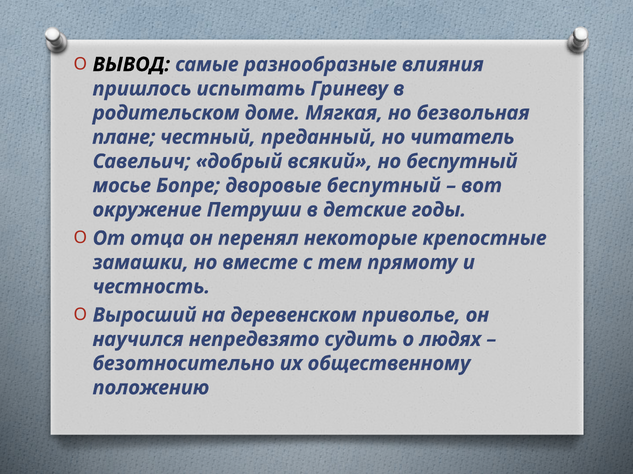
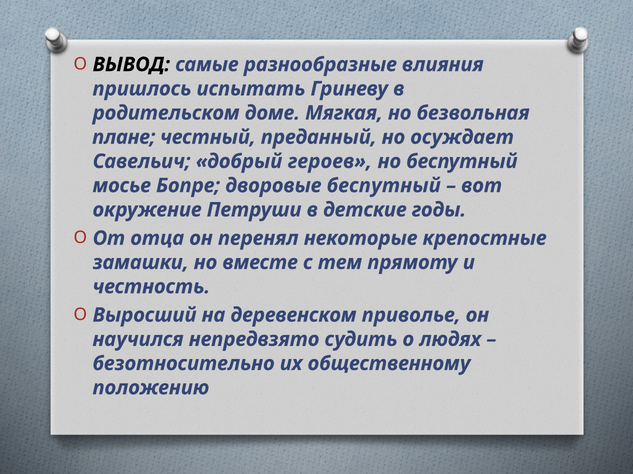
читатель: читатель -> осуждает
всякий: всякий -> героев
